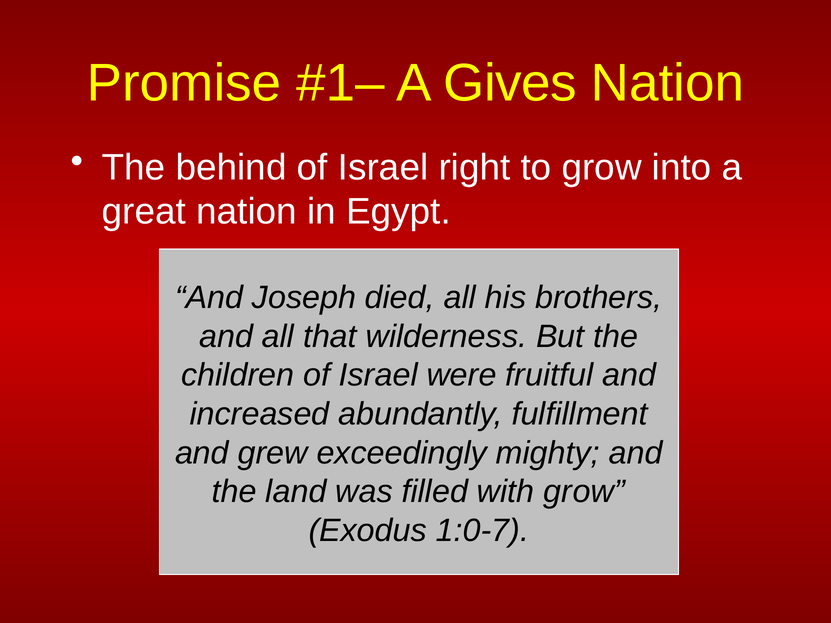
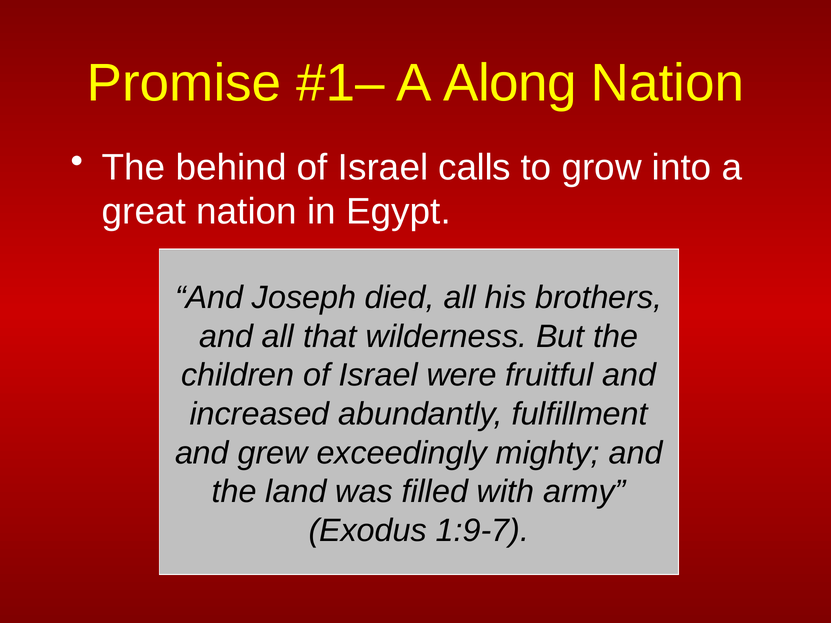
Gives: Gives -> Along
right: right -> calls
with grow: grow -> army
1:0-7: 1:0-7 -> 1:9-7
